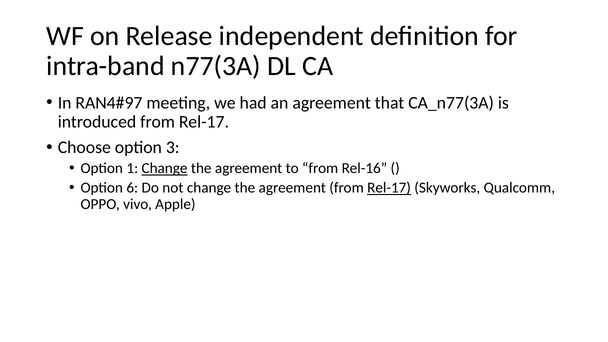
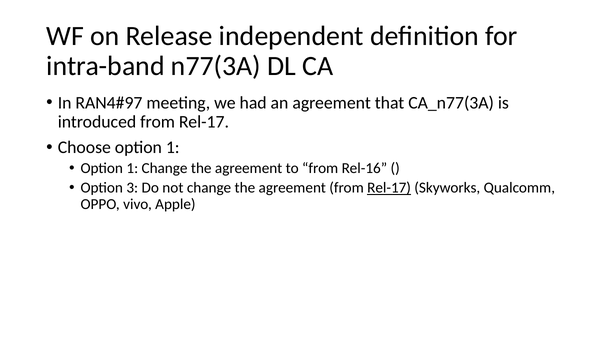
Choose option 3: 3 -> 1
Change at (165, 168) underline: present -> none
6: 6 -> 3
